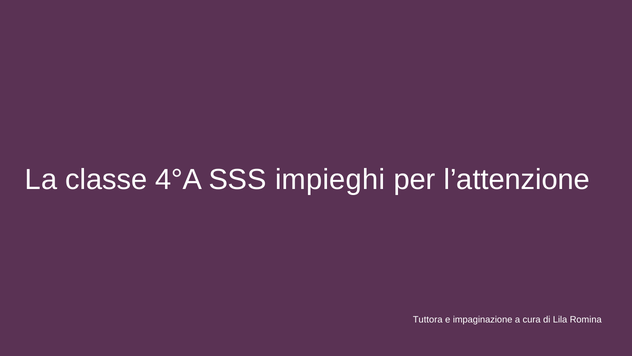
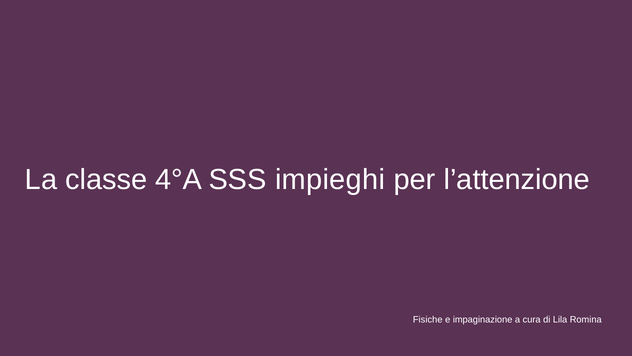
Tuttora: Tuttora -> Fisiche
